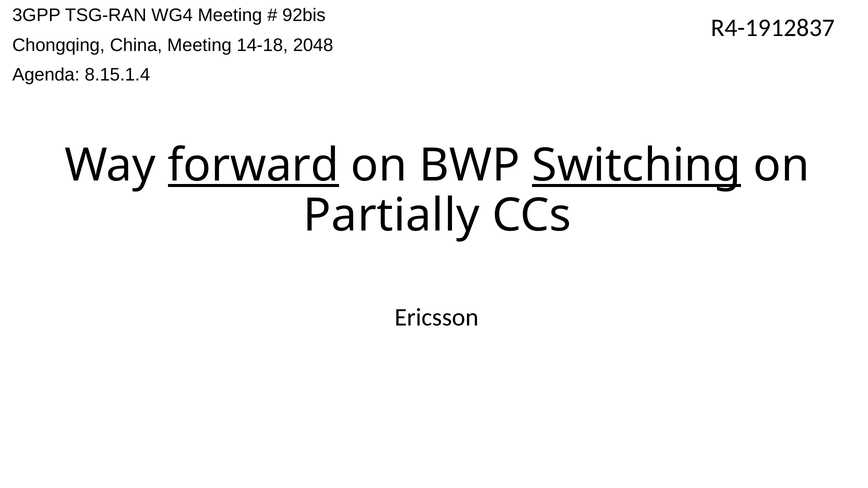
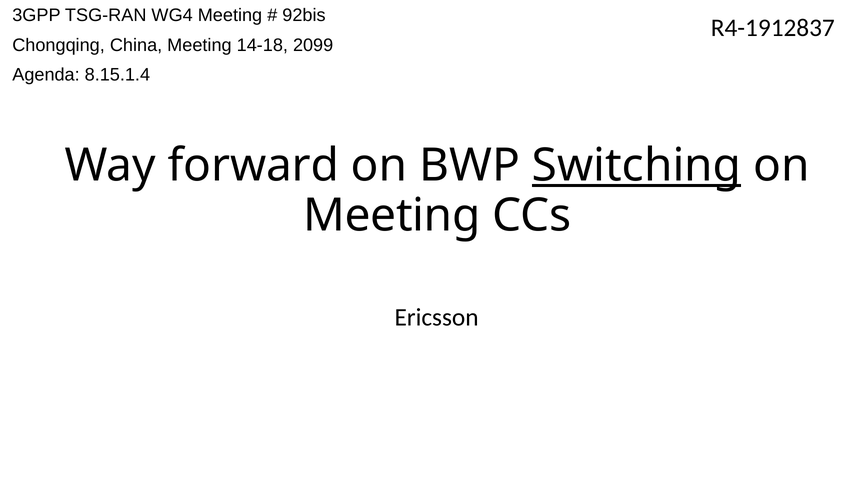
2048: 2048 -> 2099
forward underline: present -> none
Partially at (392, 216): Partially -> Meeting
